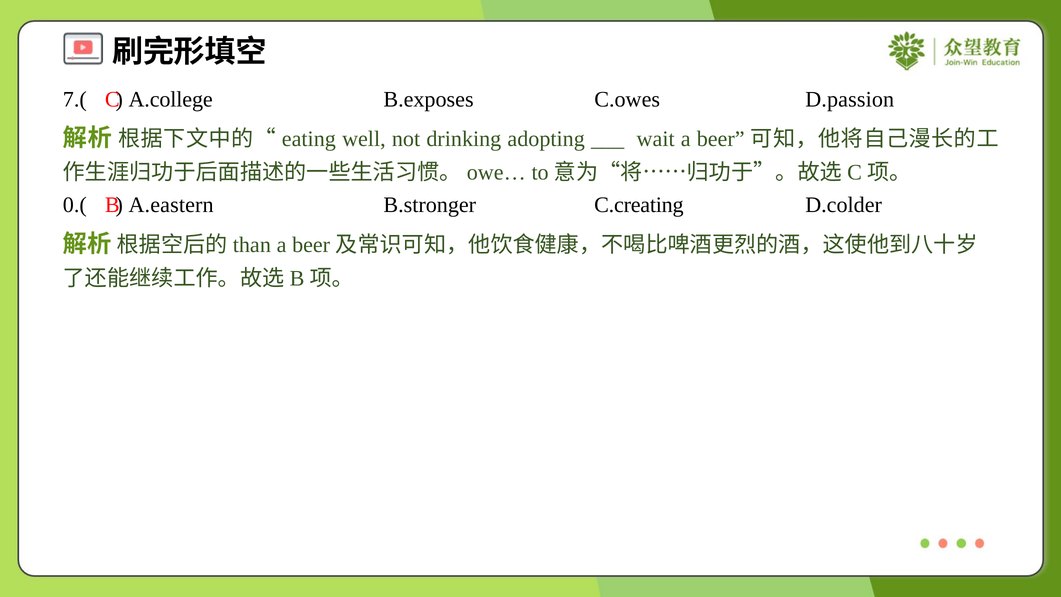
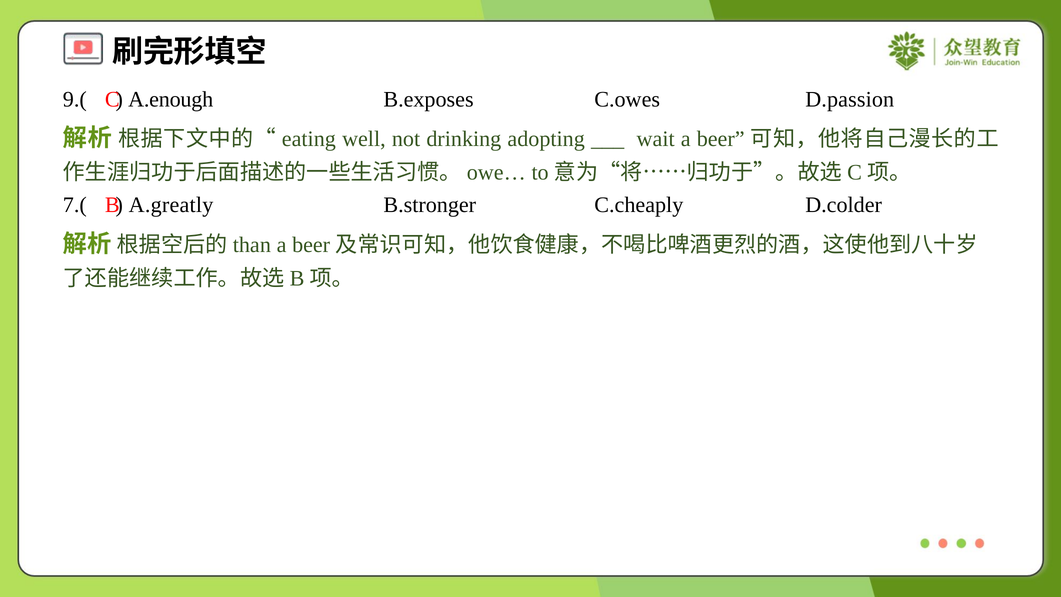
7.(: 7.( -> 9.(
A.college: A.college -> A.enough
0.(: 0.( -> 7.(
A.eastern: A.eastern -> A.greatly
C.creating: C.creating -> C.cheaply
